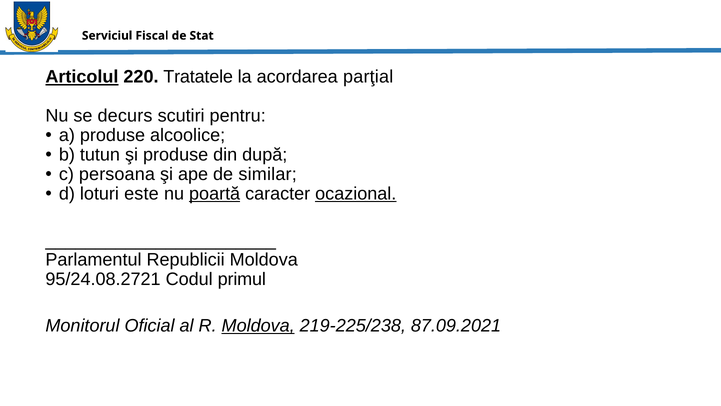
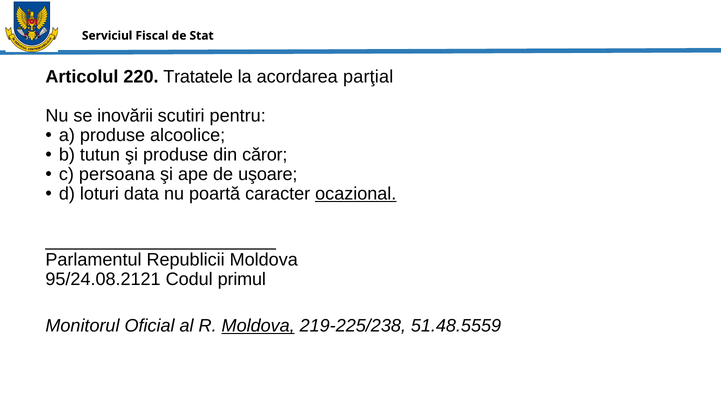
Articolul underline: present -> none
decurs: decurs -> inovării
după: după -> căror
similar: similar -> uşoare
este: este -> data
poartă underline: present -> none
95/24.08.2721: 95/24.08.2721 -> 95/24.08.2121
87.09.2021: 87.09.2021 -> 51.48.5559
